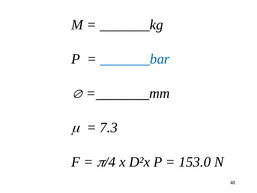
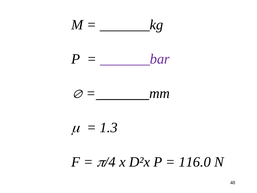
_______bar colour: blue -> purple
7.3: 7.3 -> 1.3
153.0: 153.0 -> 116.0
